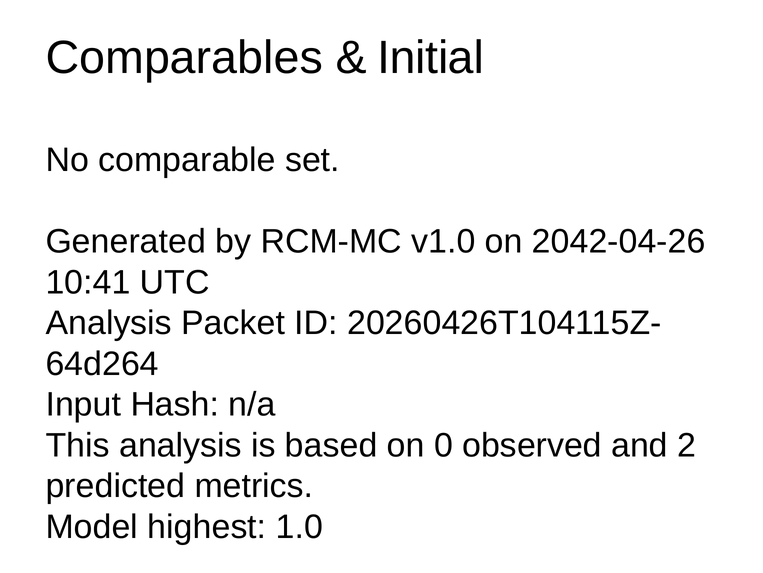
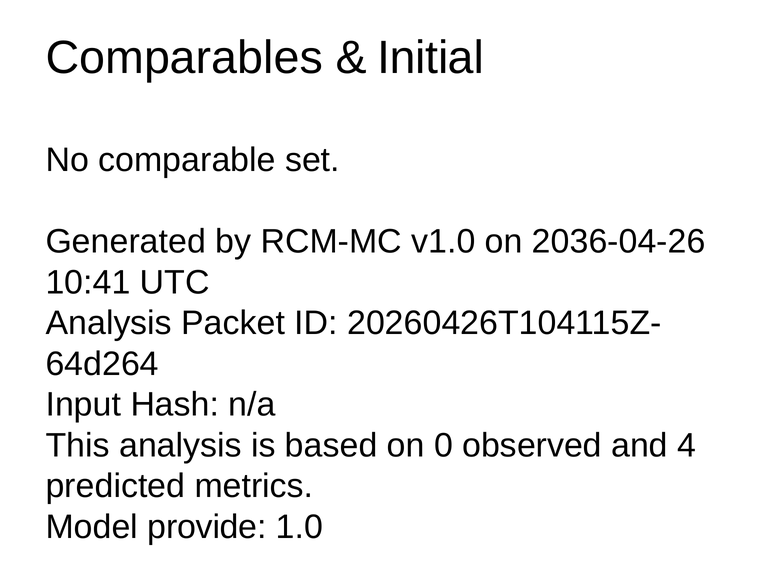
2042-04-26: 2042-04-26 -> 2036-04-26
2: 2 -> 4
highest: highest -> provide
